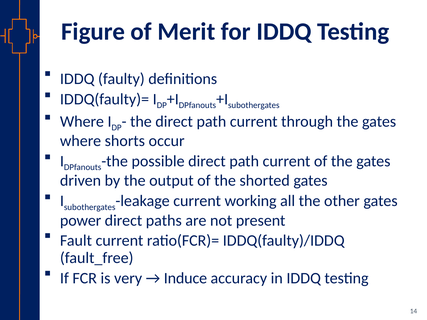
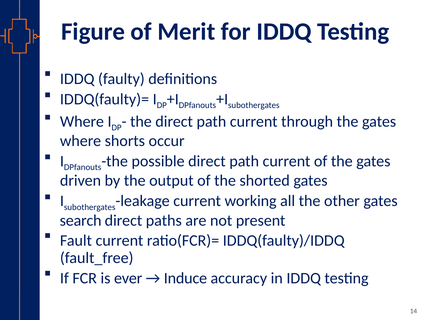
power: power -> search
very: very -> ever
